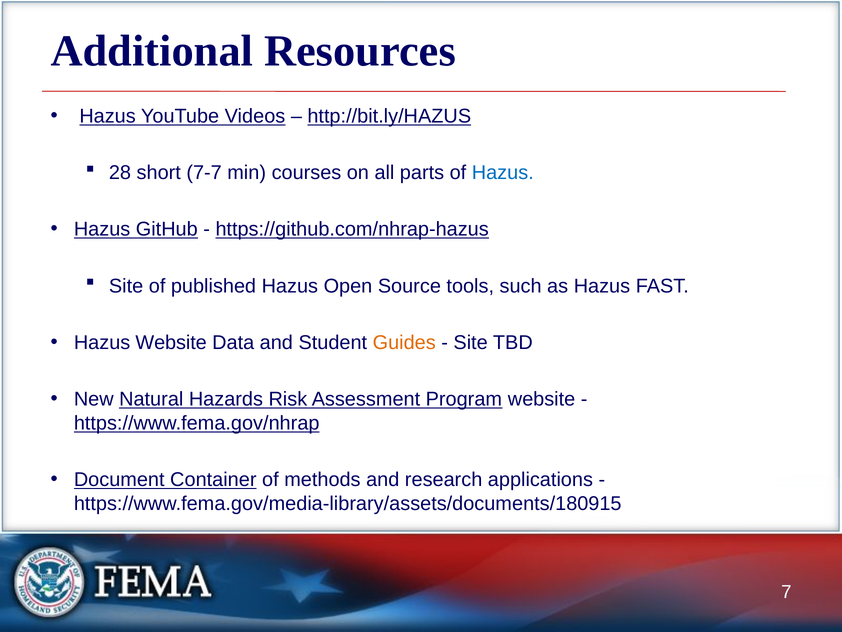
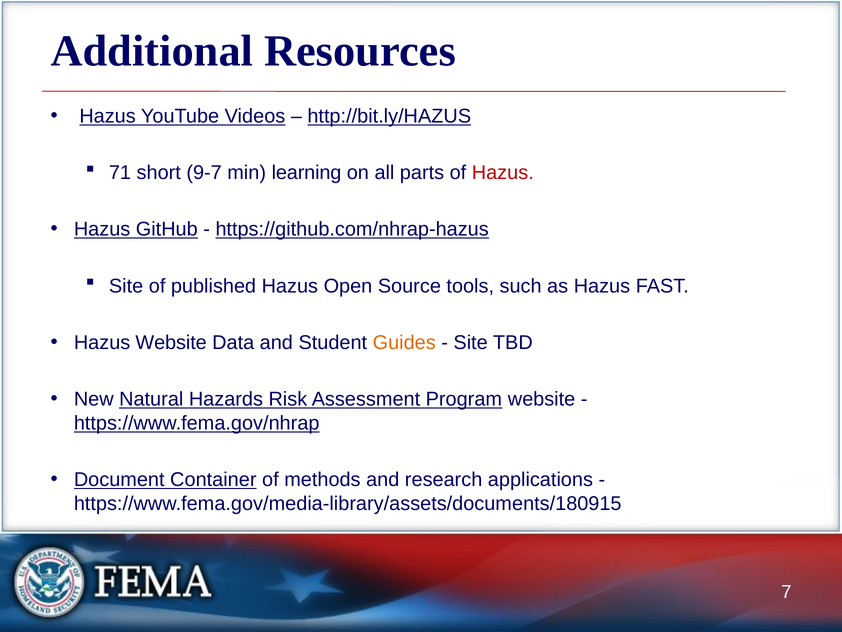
28: 28 -> 71
7-7: 7-7 -> 9-7
courses: courses -> learning
Hazus at (503, 173) colour: blue -> red
